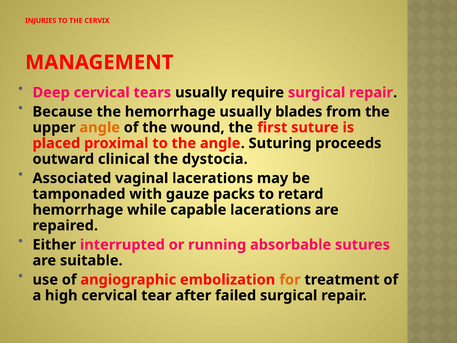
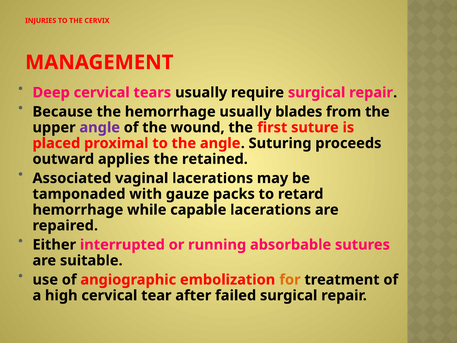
angle at (100, 127) colour: orange -> purple
clinical: clinical -> applies
dystocia: dystocia -> retained
